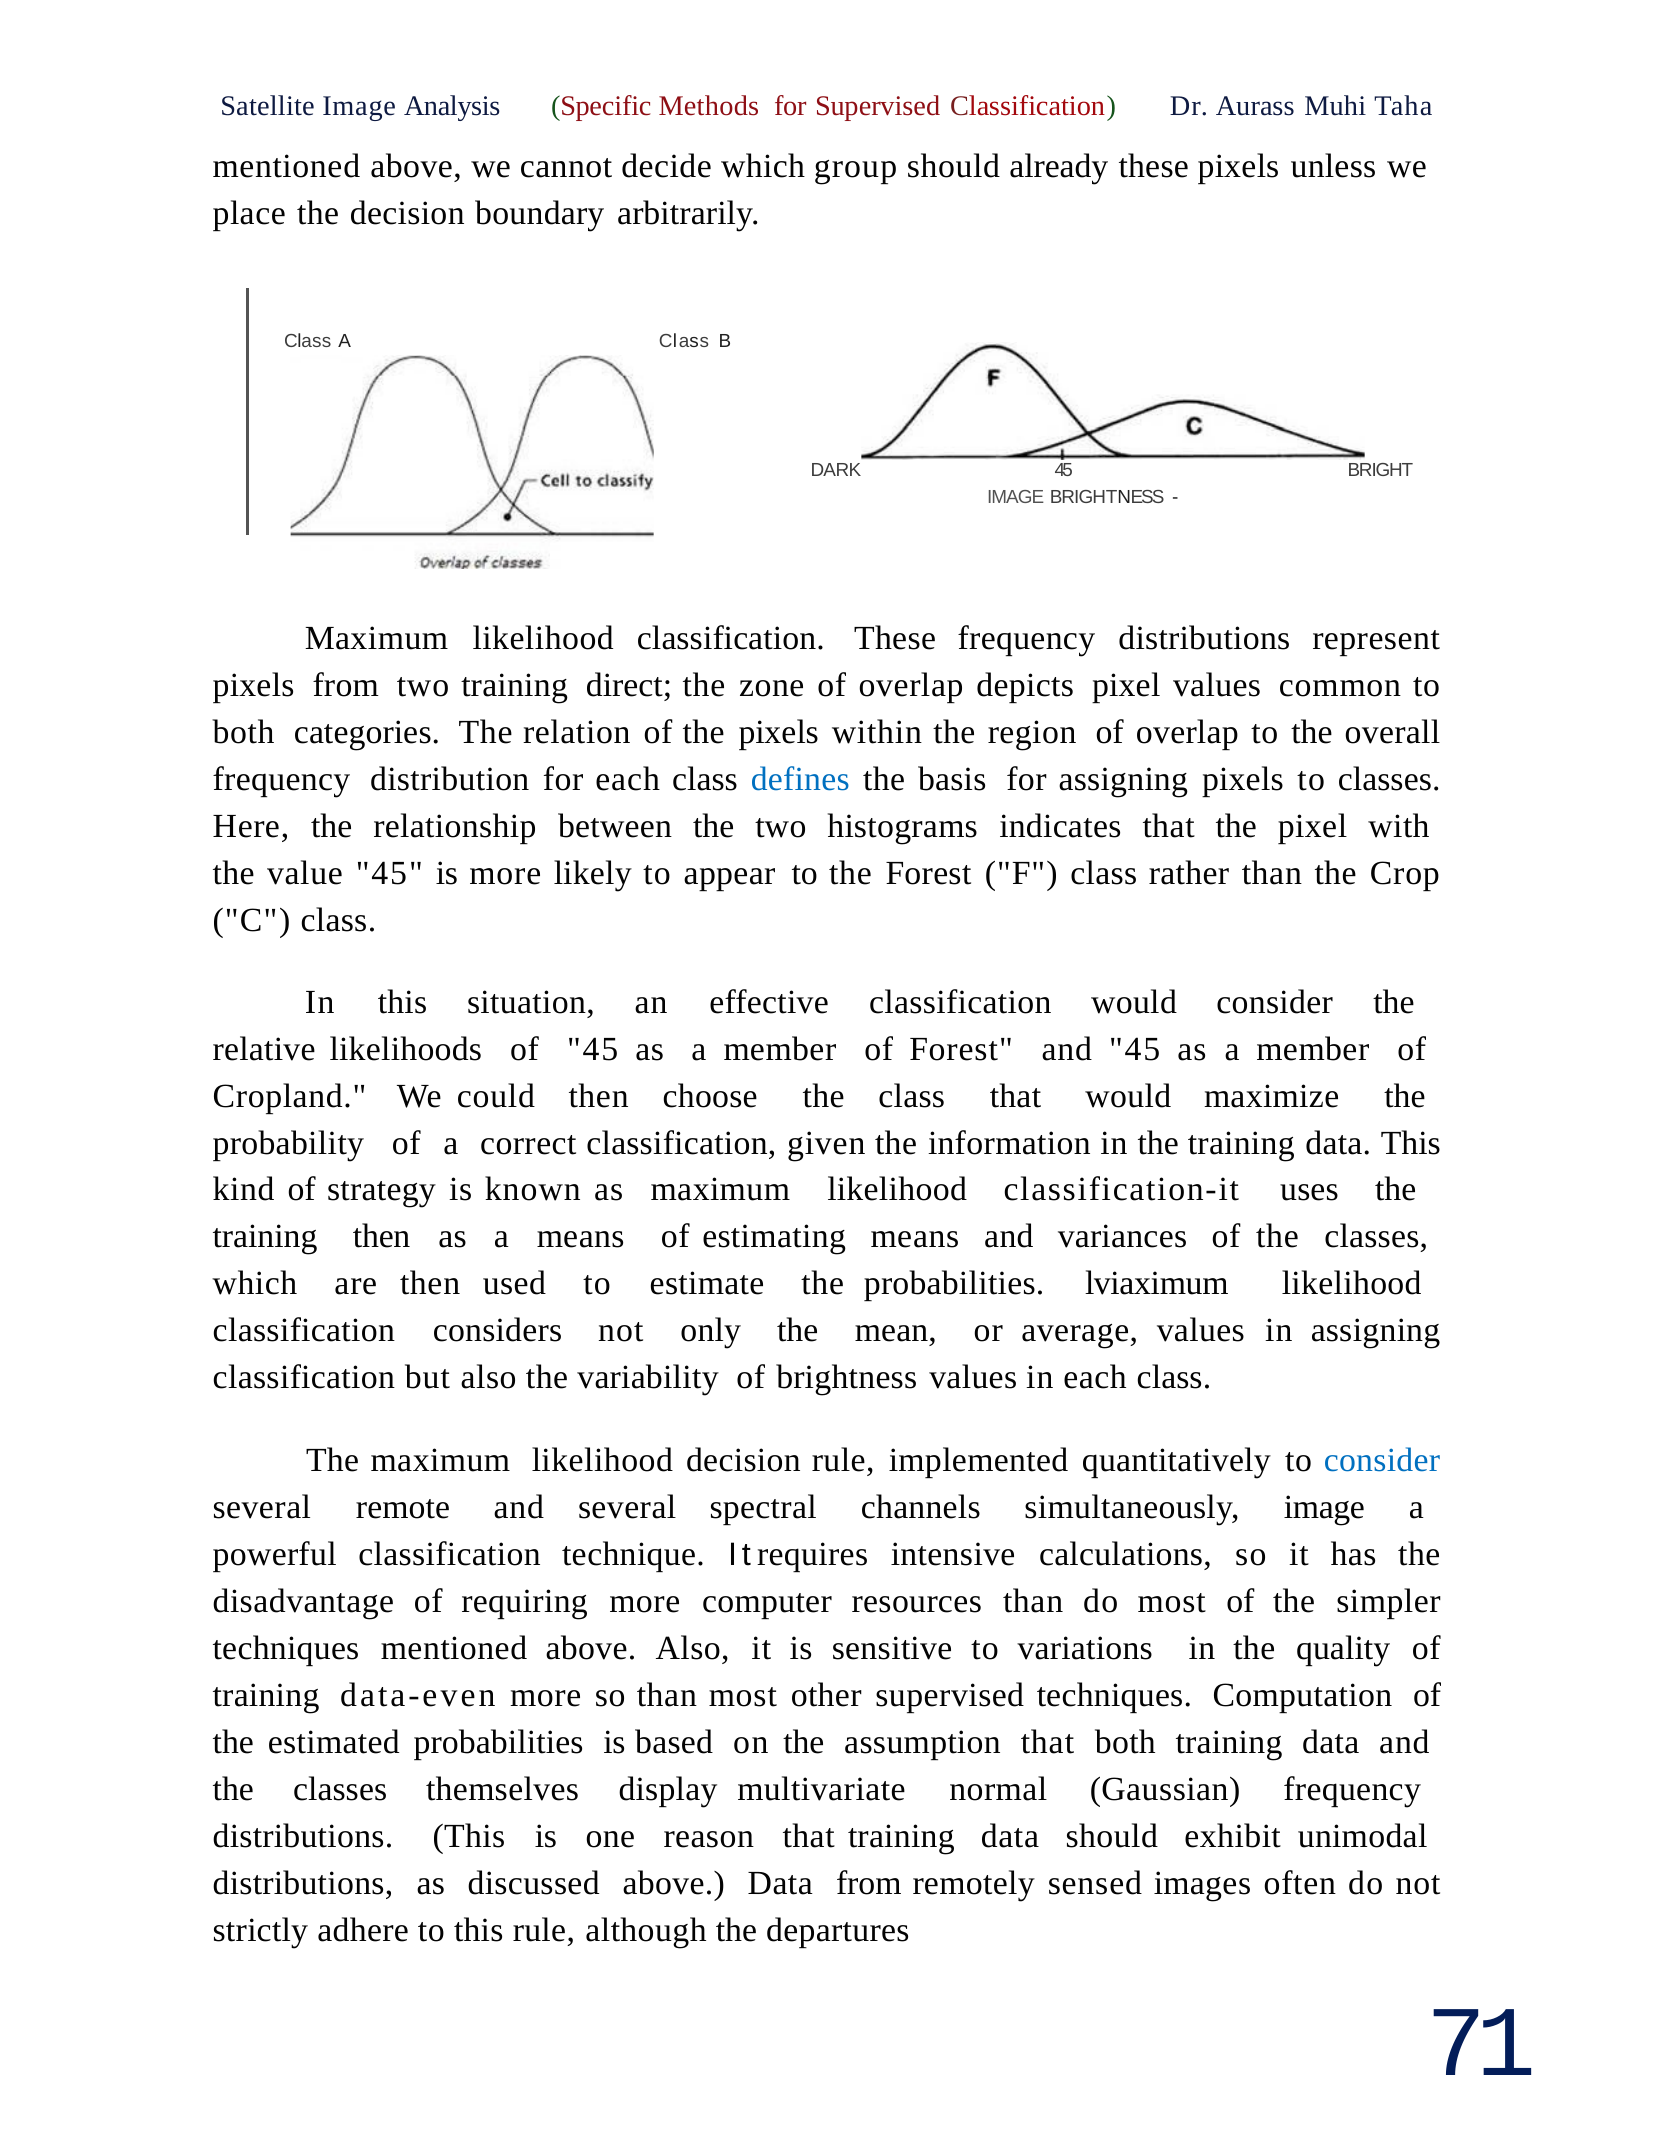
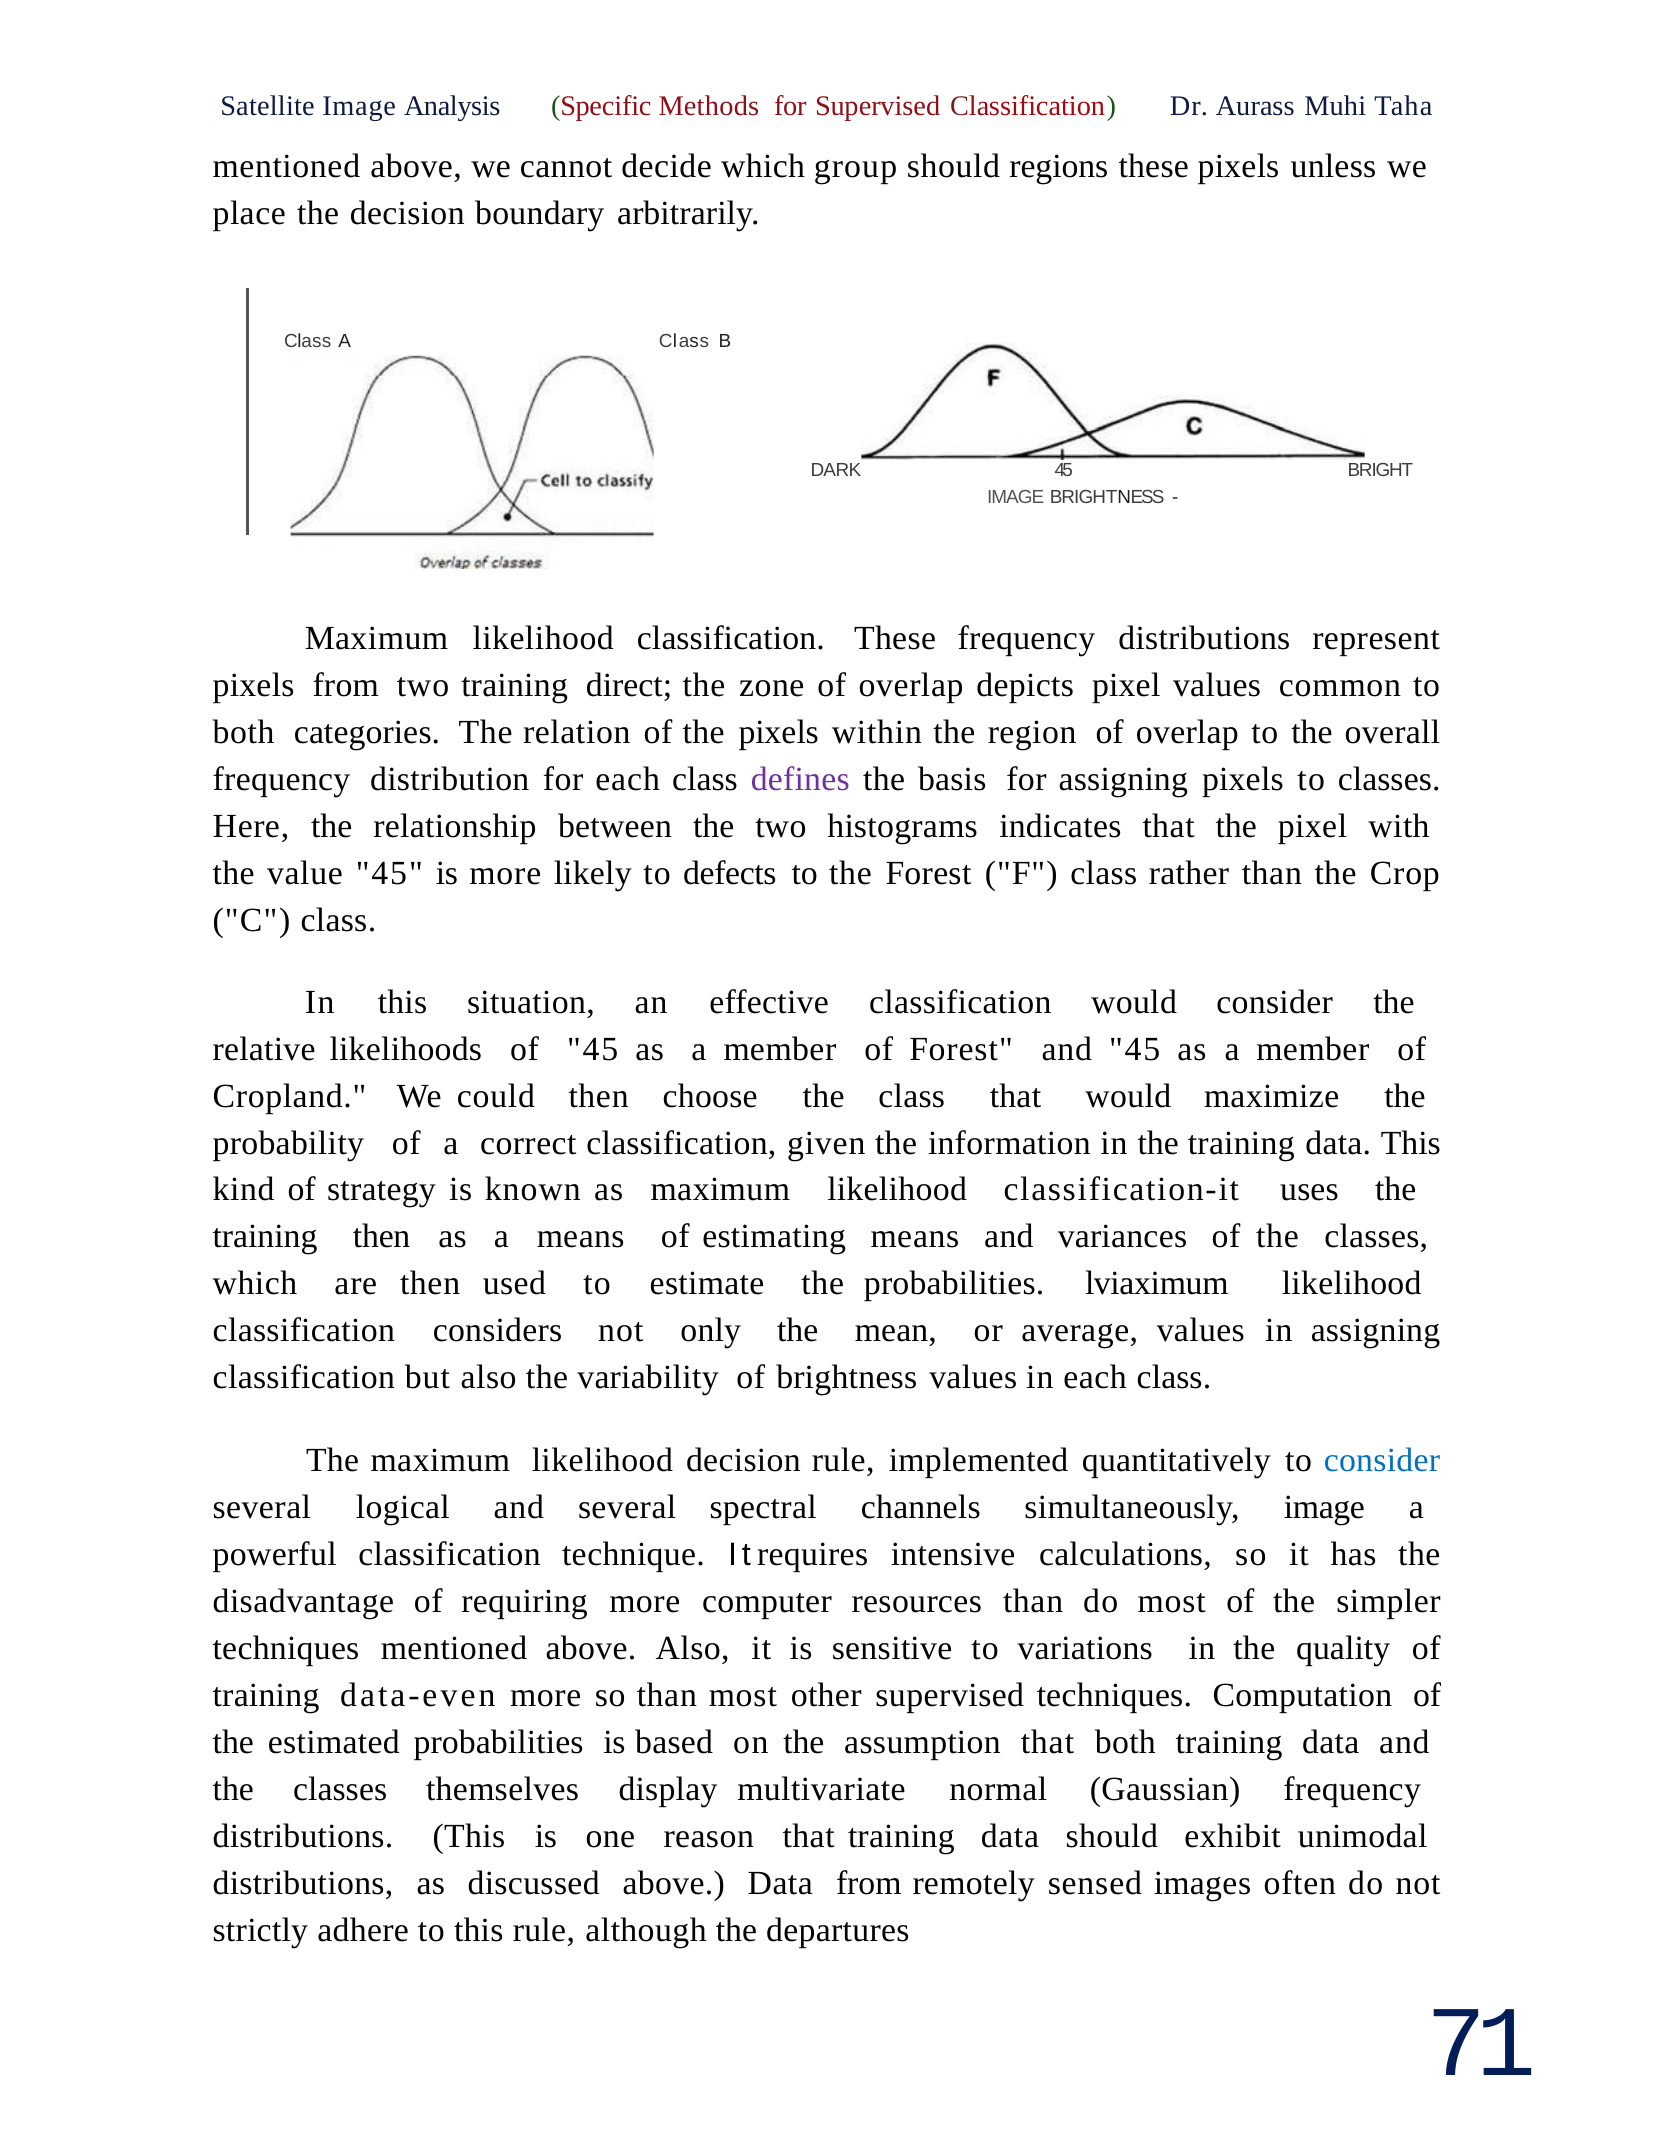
already: already -> regions
defines colour: blue -> purple
appear: appear -> defects
remote: remote -> logical
